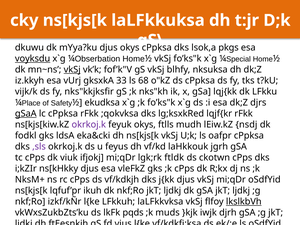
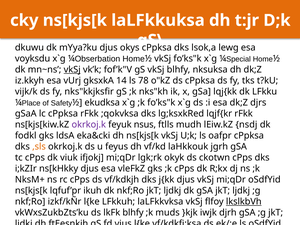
pkgs: pkgs -> lewg
voyksdu underline: present -> none
33: 33 -> 14
68: 68 -> 78
gSaA underline: present -> none
feyuk okys: okys -> nsus
,sls colour: purple -> orange
ftldk: ftldk -> okyk
lkFk pqds: pqds -> blhfy
